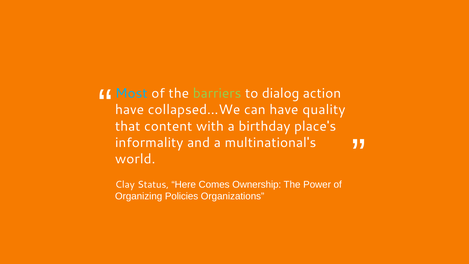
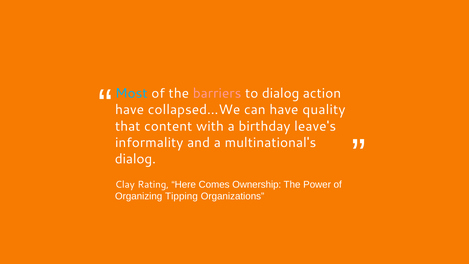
barriers colour: light green -> pink
place's: place's -> leave's
world at (135, 159): world -> dialog
Status: Status -> Rating
Policies: Policies -> Tipping
